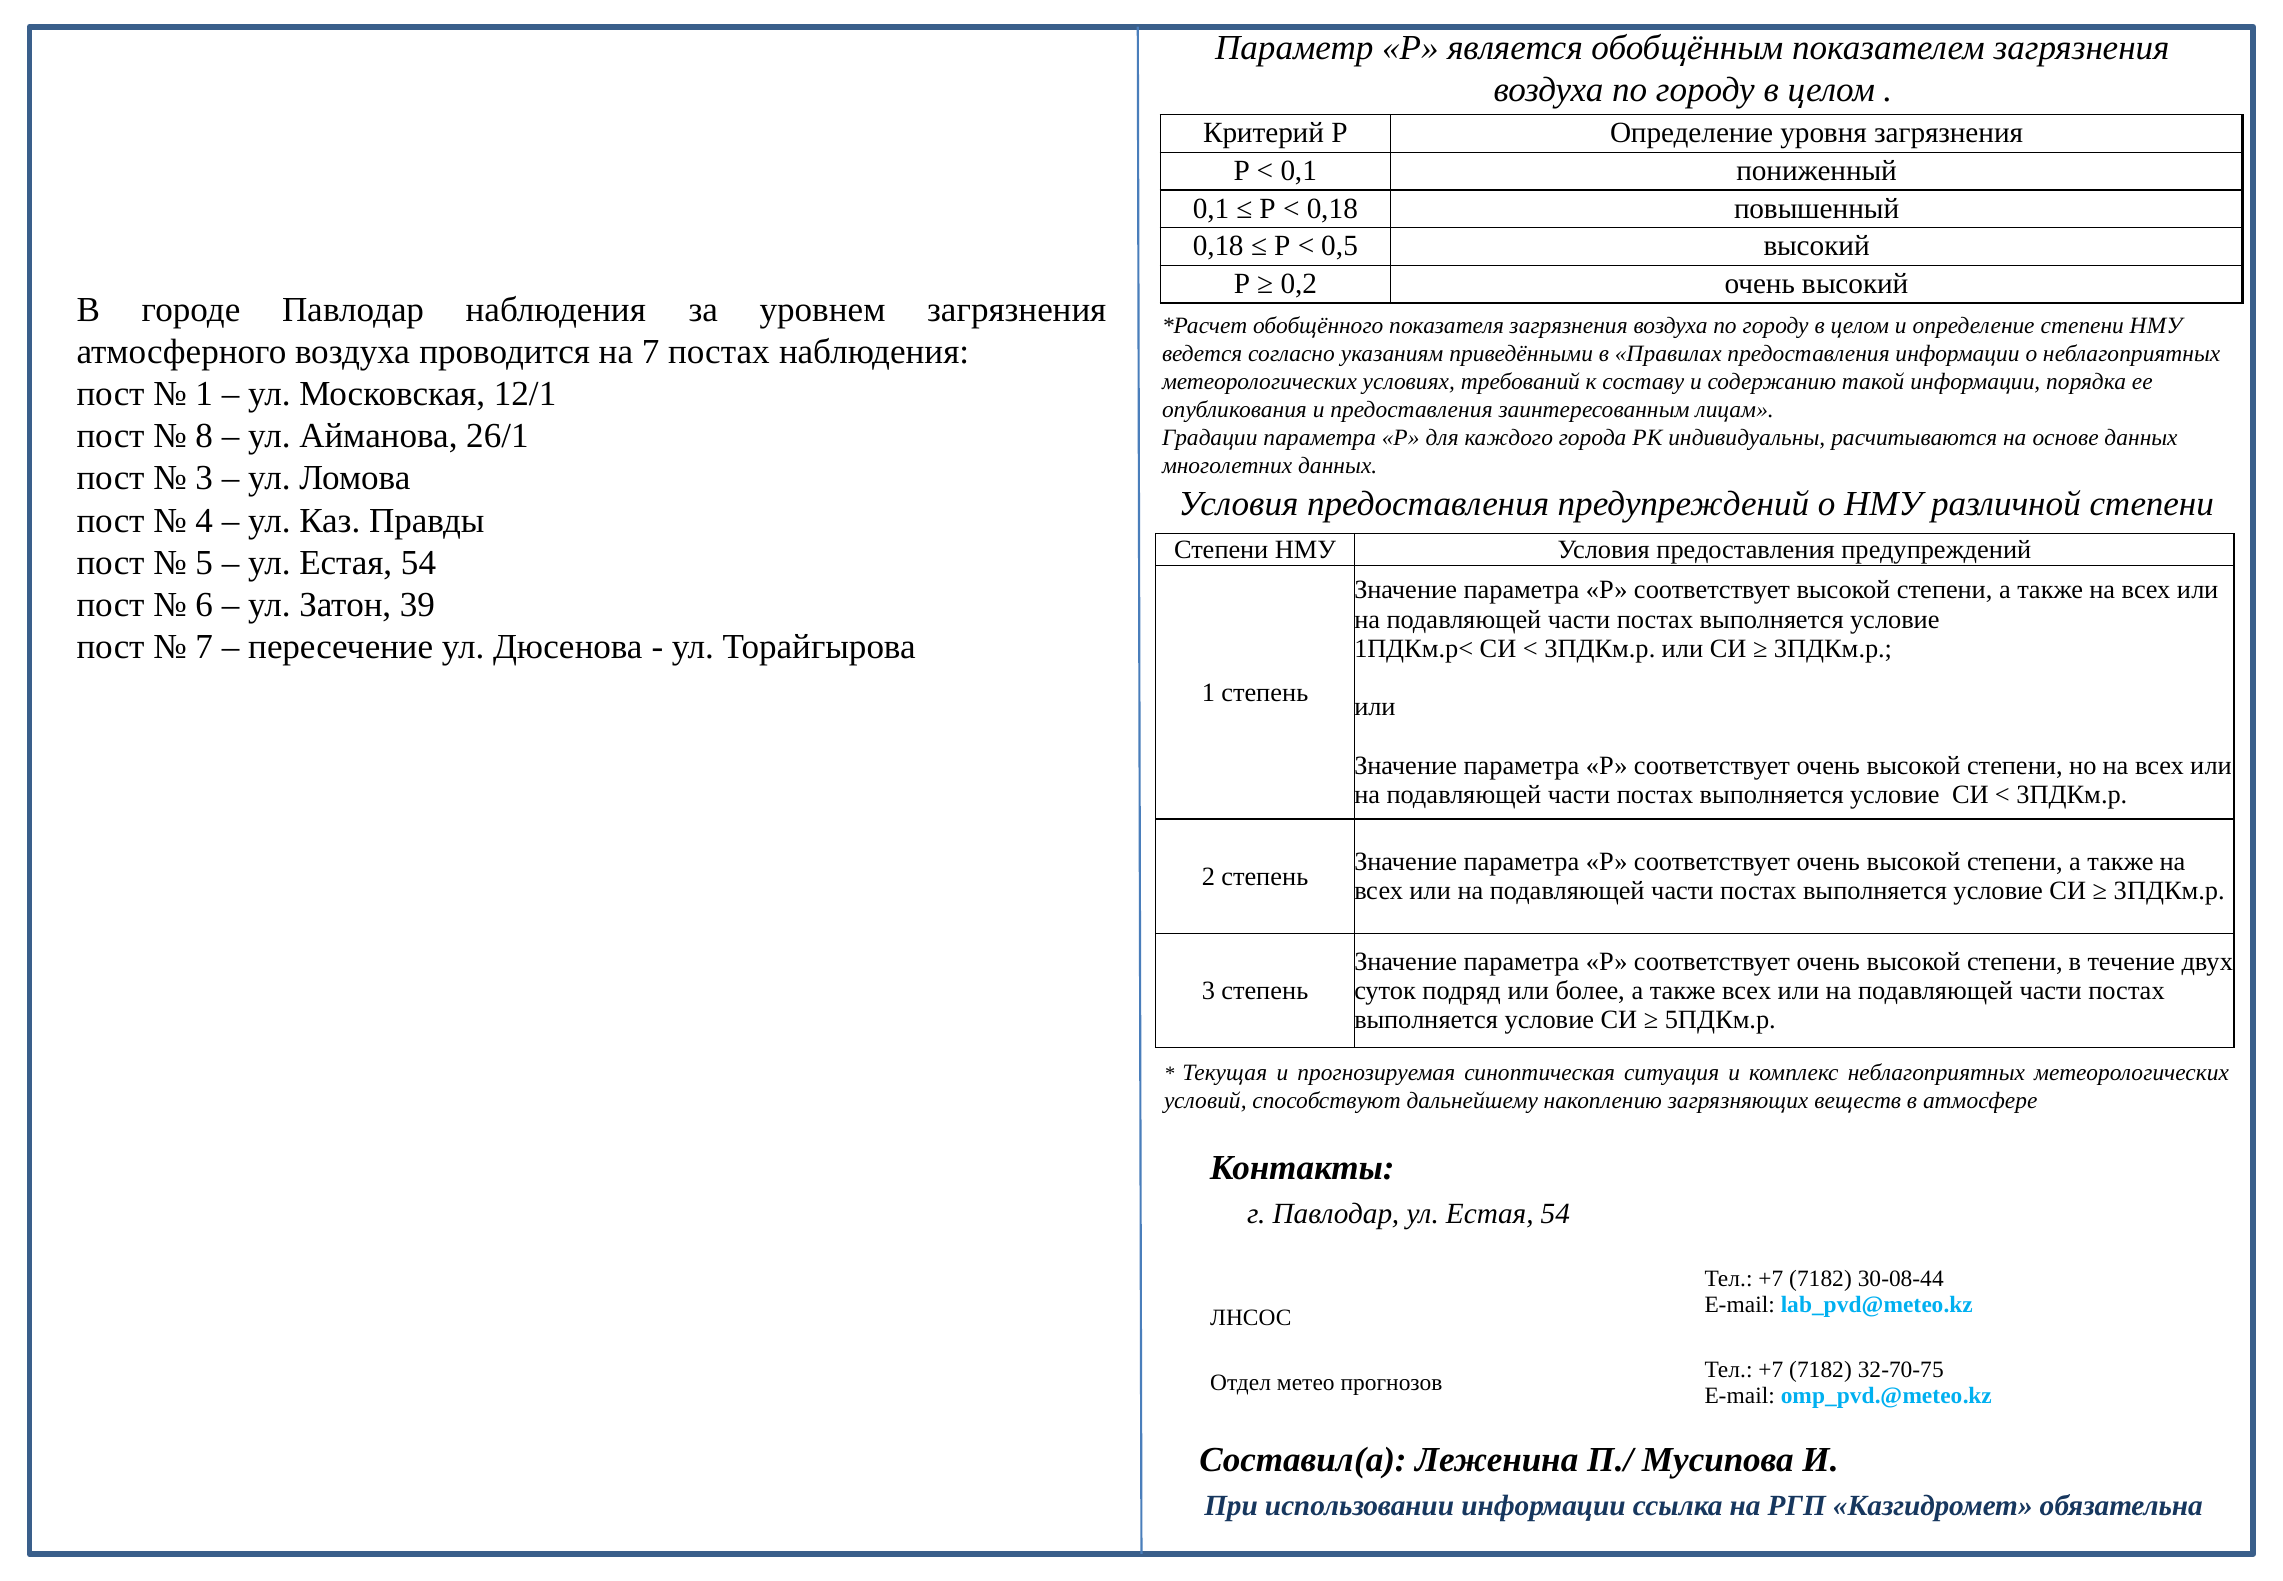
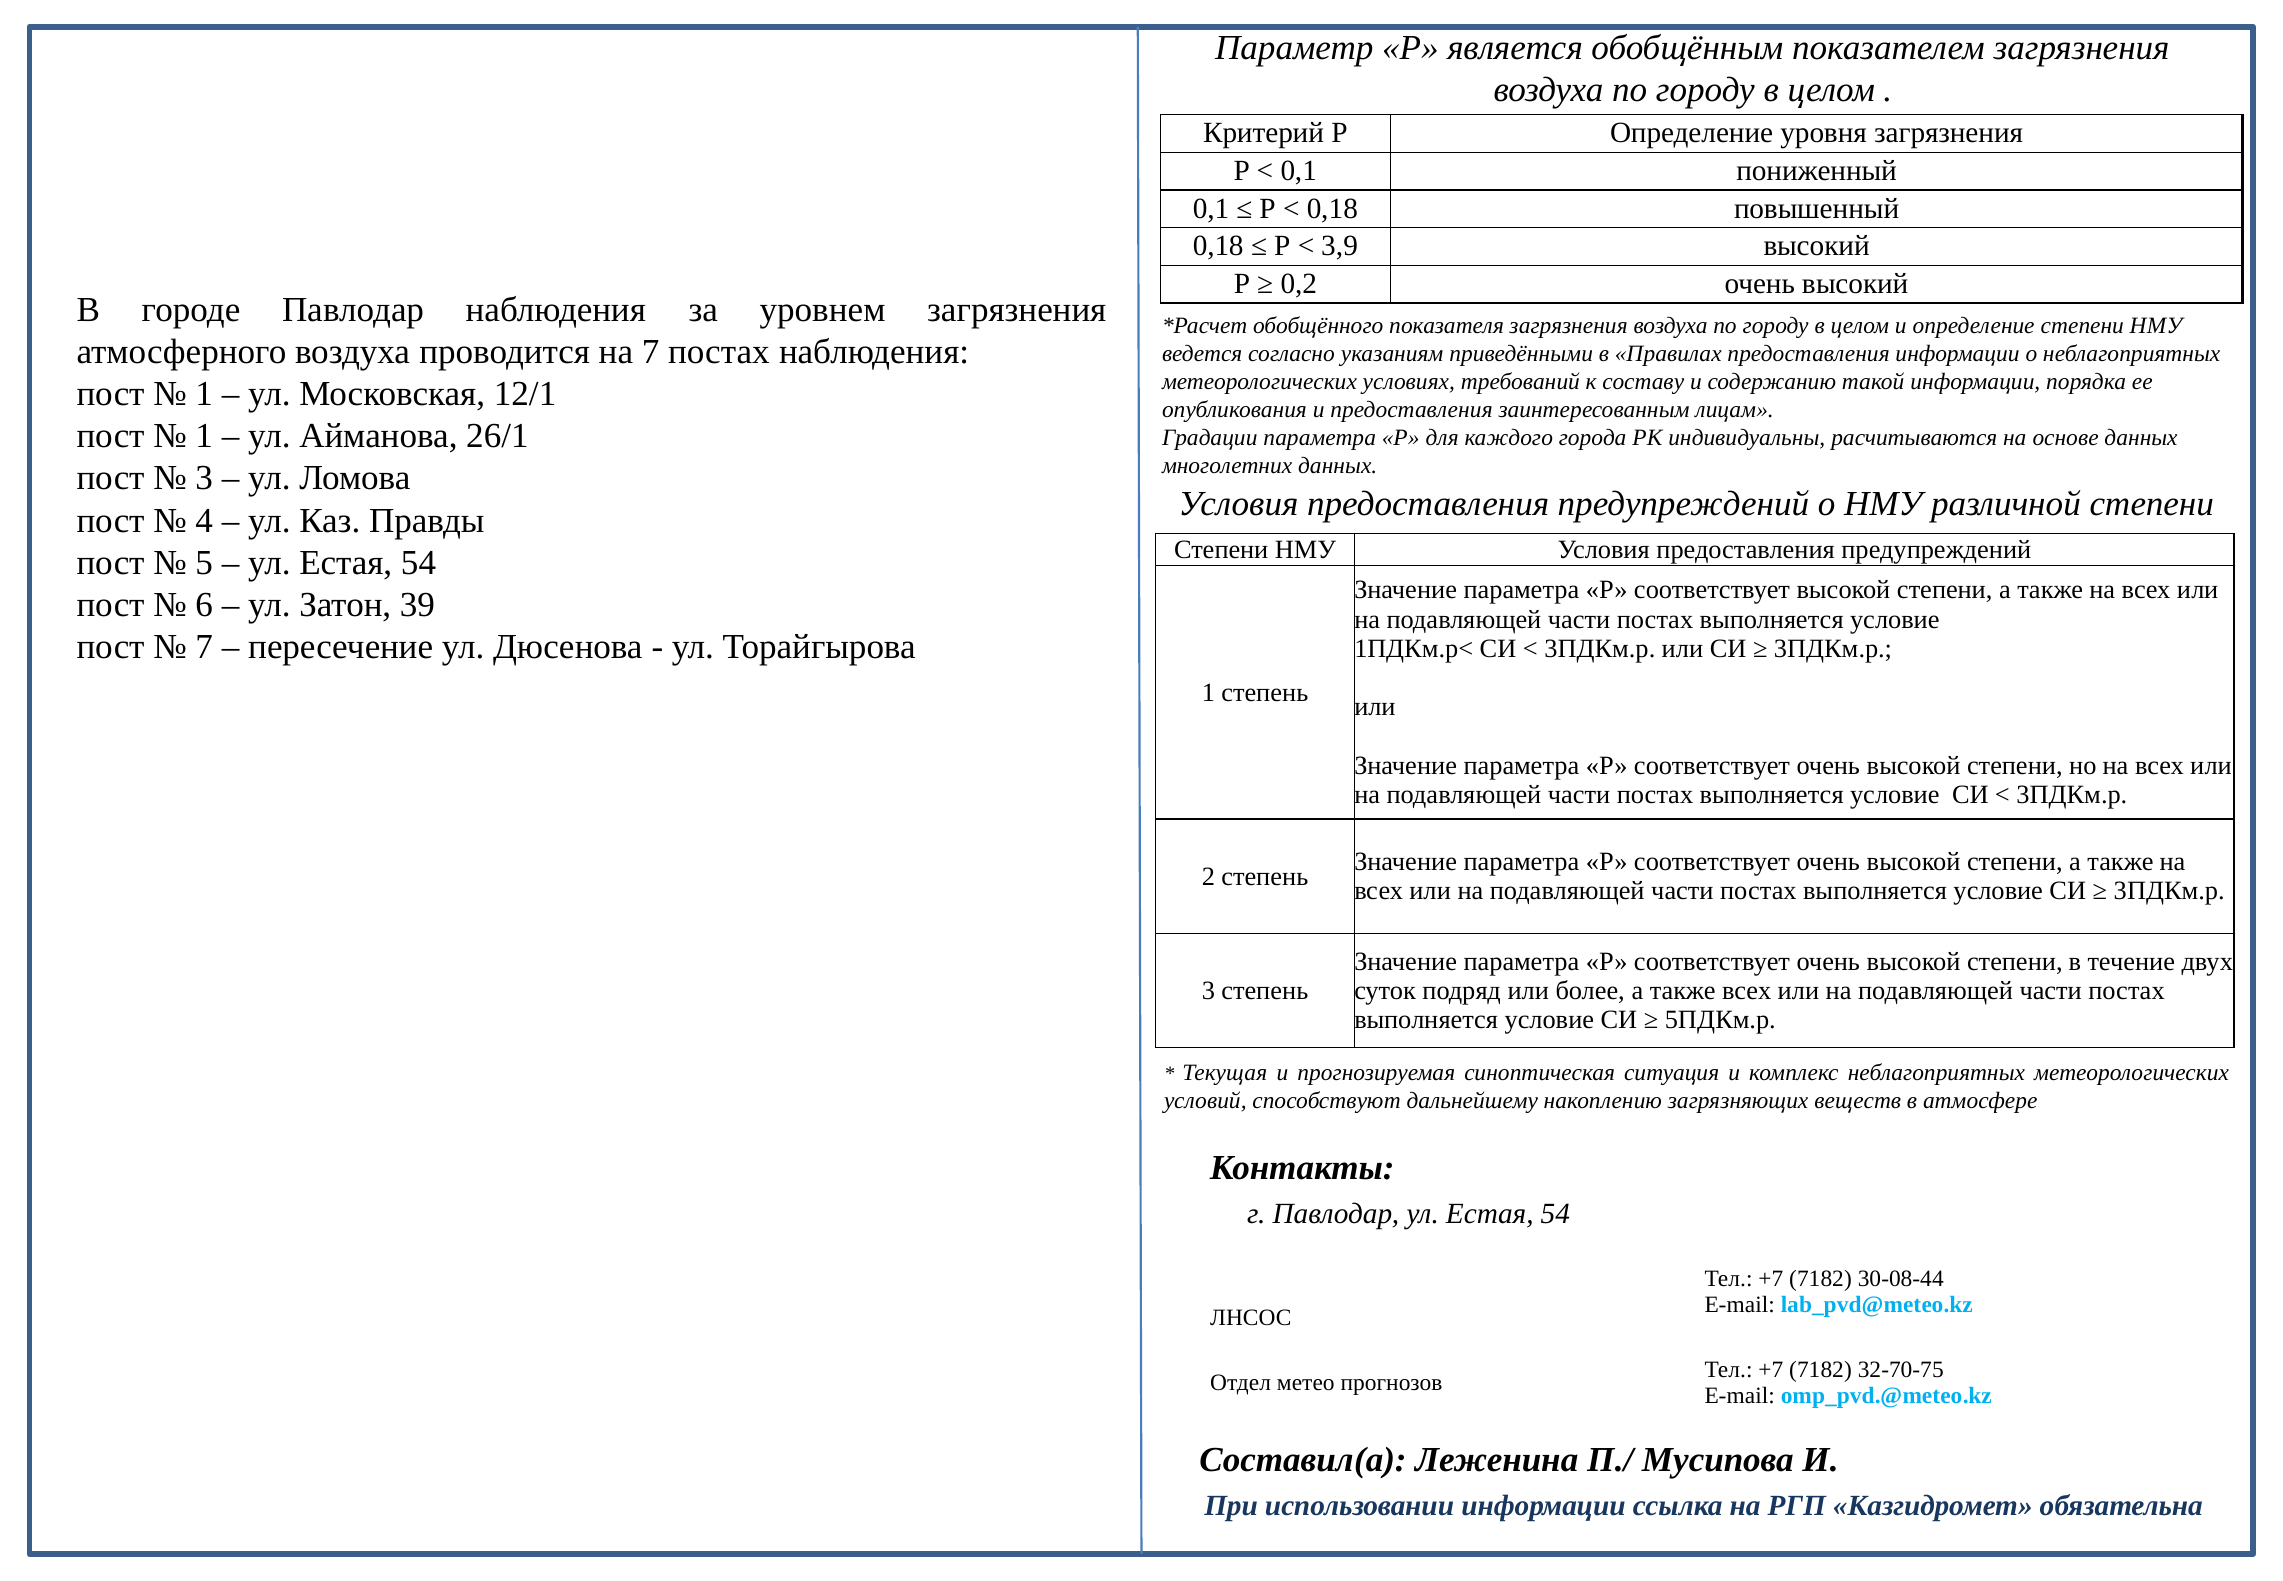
0,5: 0,5 -> 3,9
8 at (204, 436): 8 -> 1
